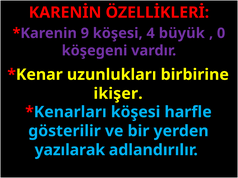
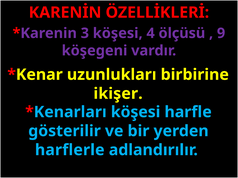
9: 9 -> 3
büyük: büyük -> ölçüsü
0: 0 -> 9
yazılarak: yazılarak -> harflerle
